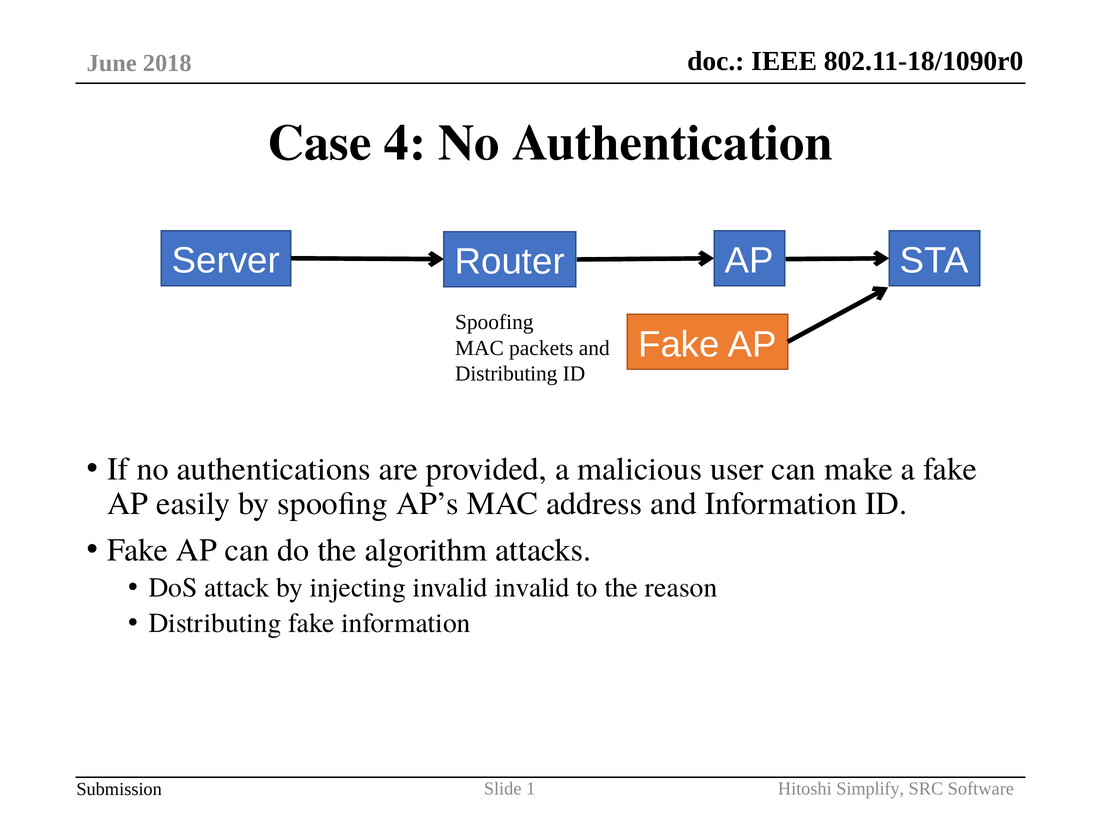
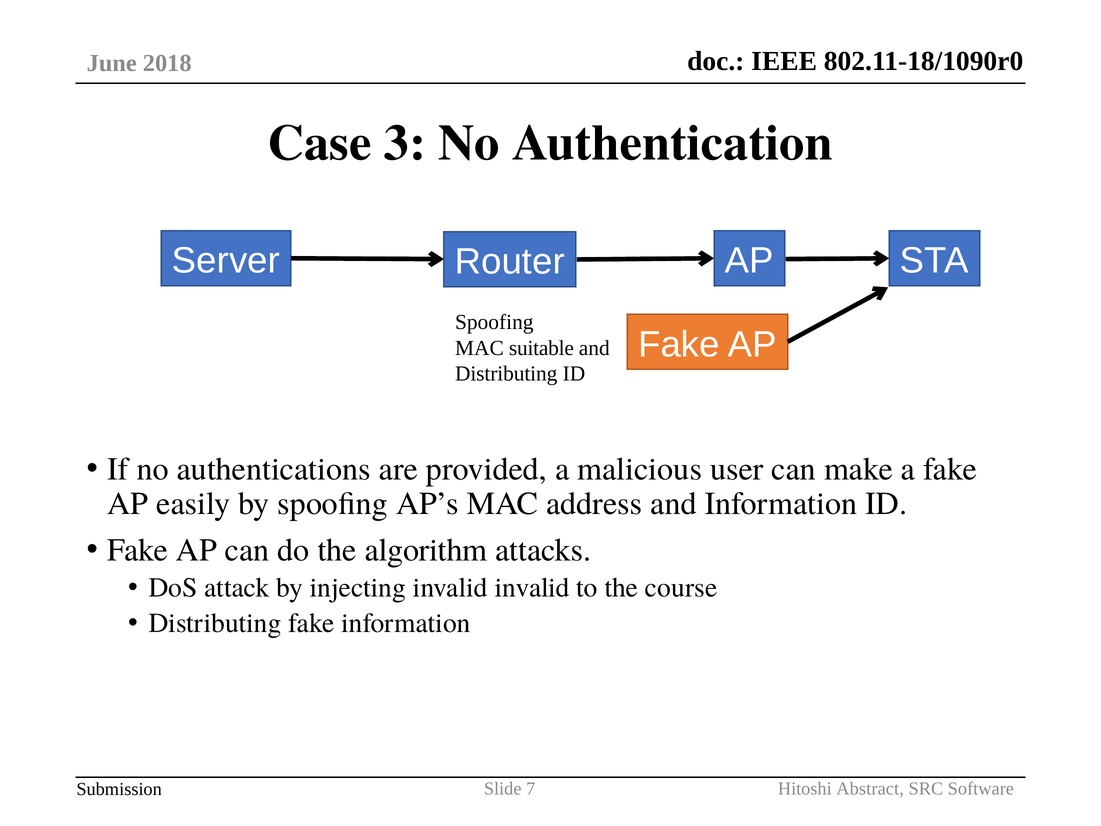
4: 4 -> 3
packets: packets -> suitable
reason: reason -> course
Simplify: Simplify -> Abstract
1: 1 -> 7
